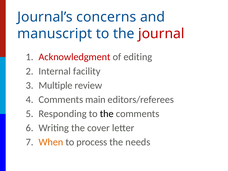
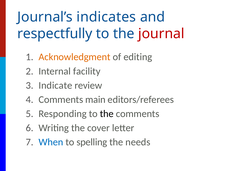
concerns: concerns -> indicates
manuscript: manuscript -> respectfully
Acknowledgment colour: red -> orange
Multiple: Multiple -> Indicate
When colour: orange -> blue
process: process -> spelling
